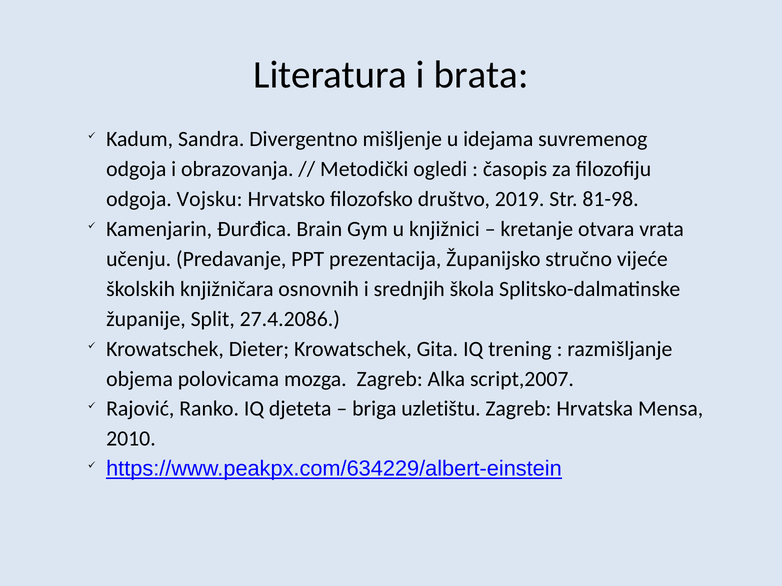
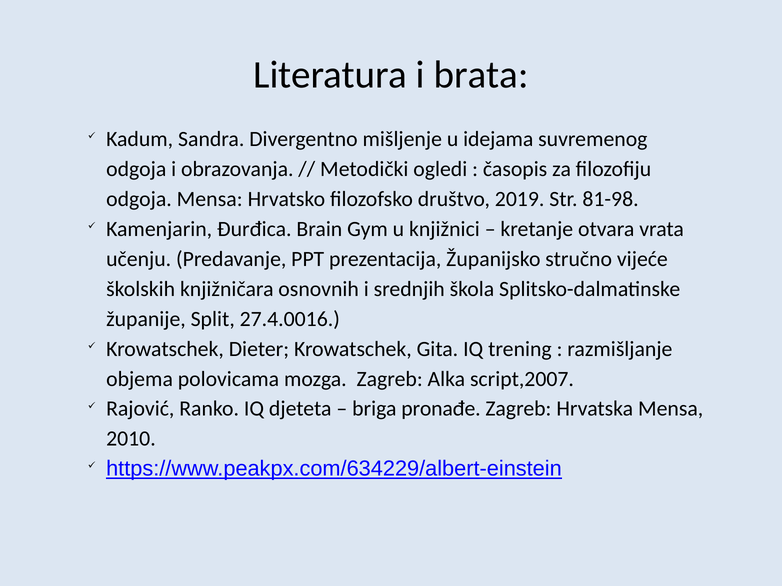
odgoja Vojsku: Vojsku -> Mensa
27.4.2086: 27.4.2086 -> 27.4.0016
uzletištu: uzletištu -> pronađe
